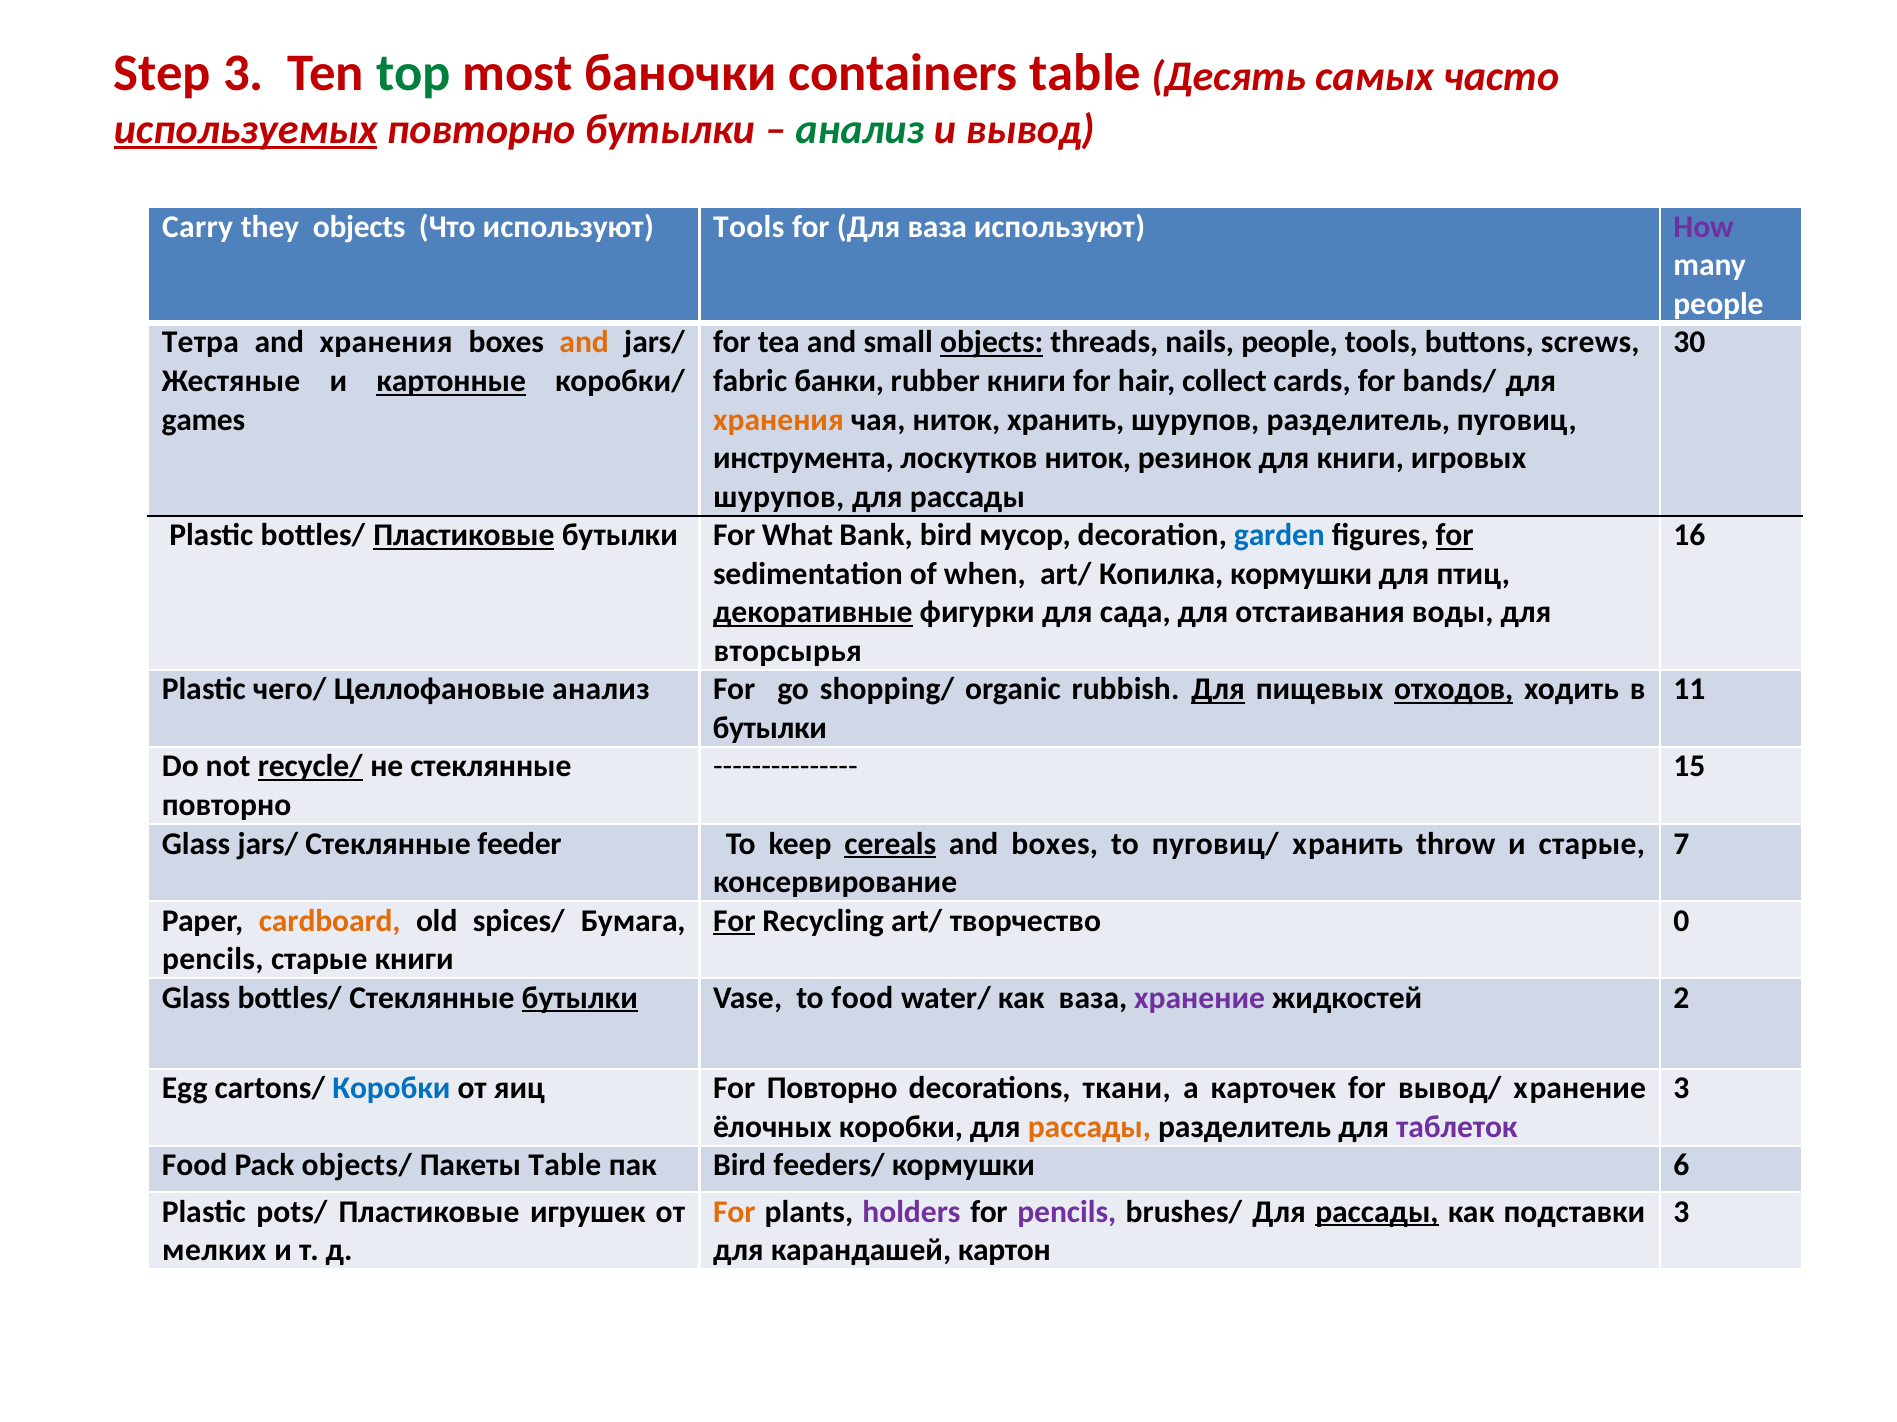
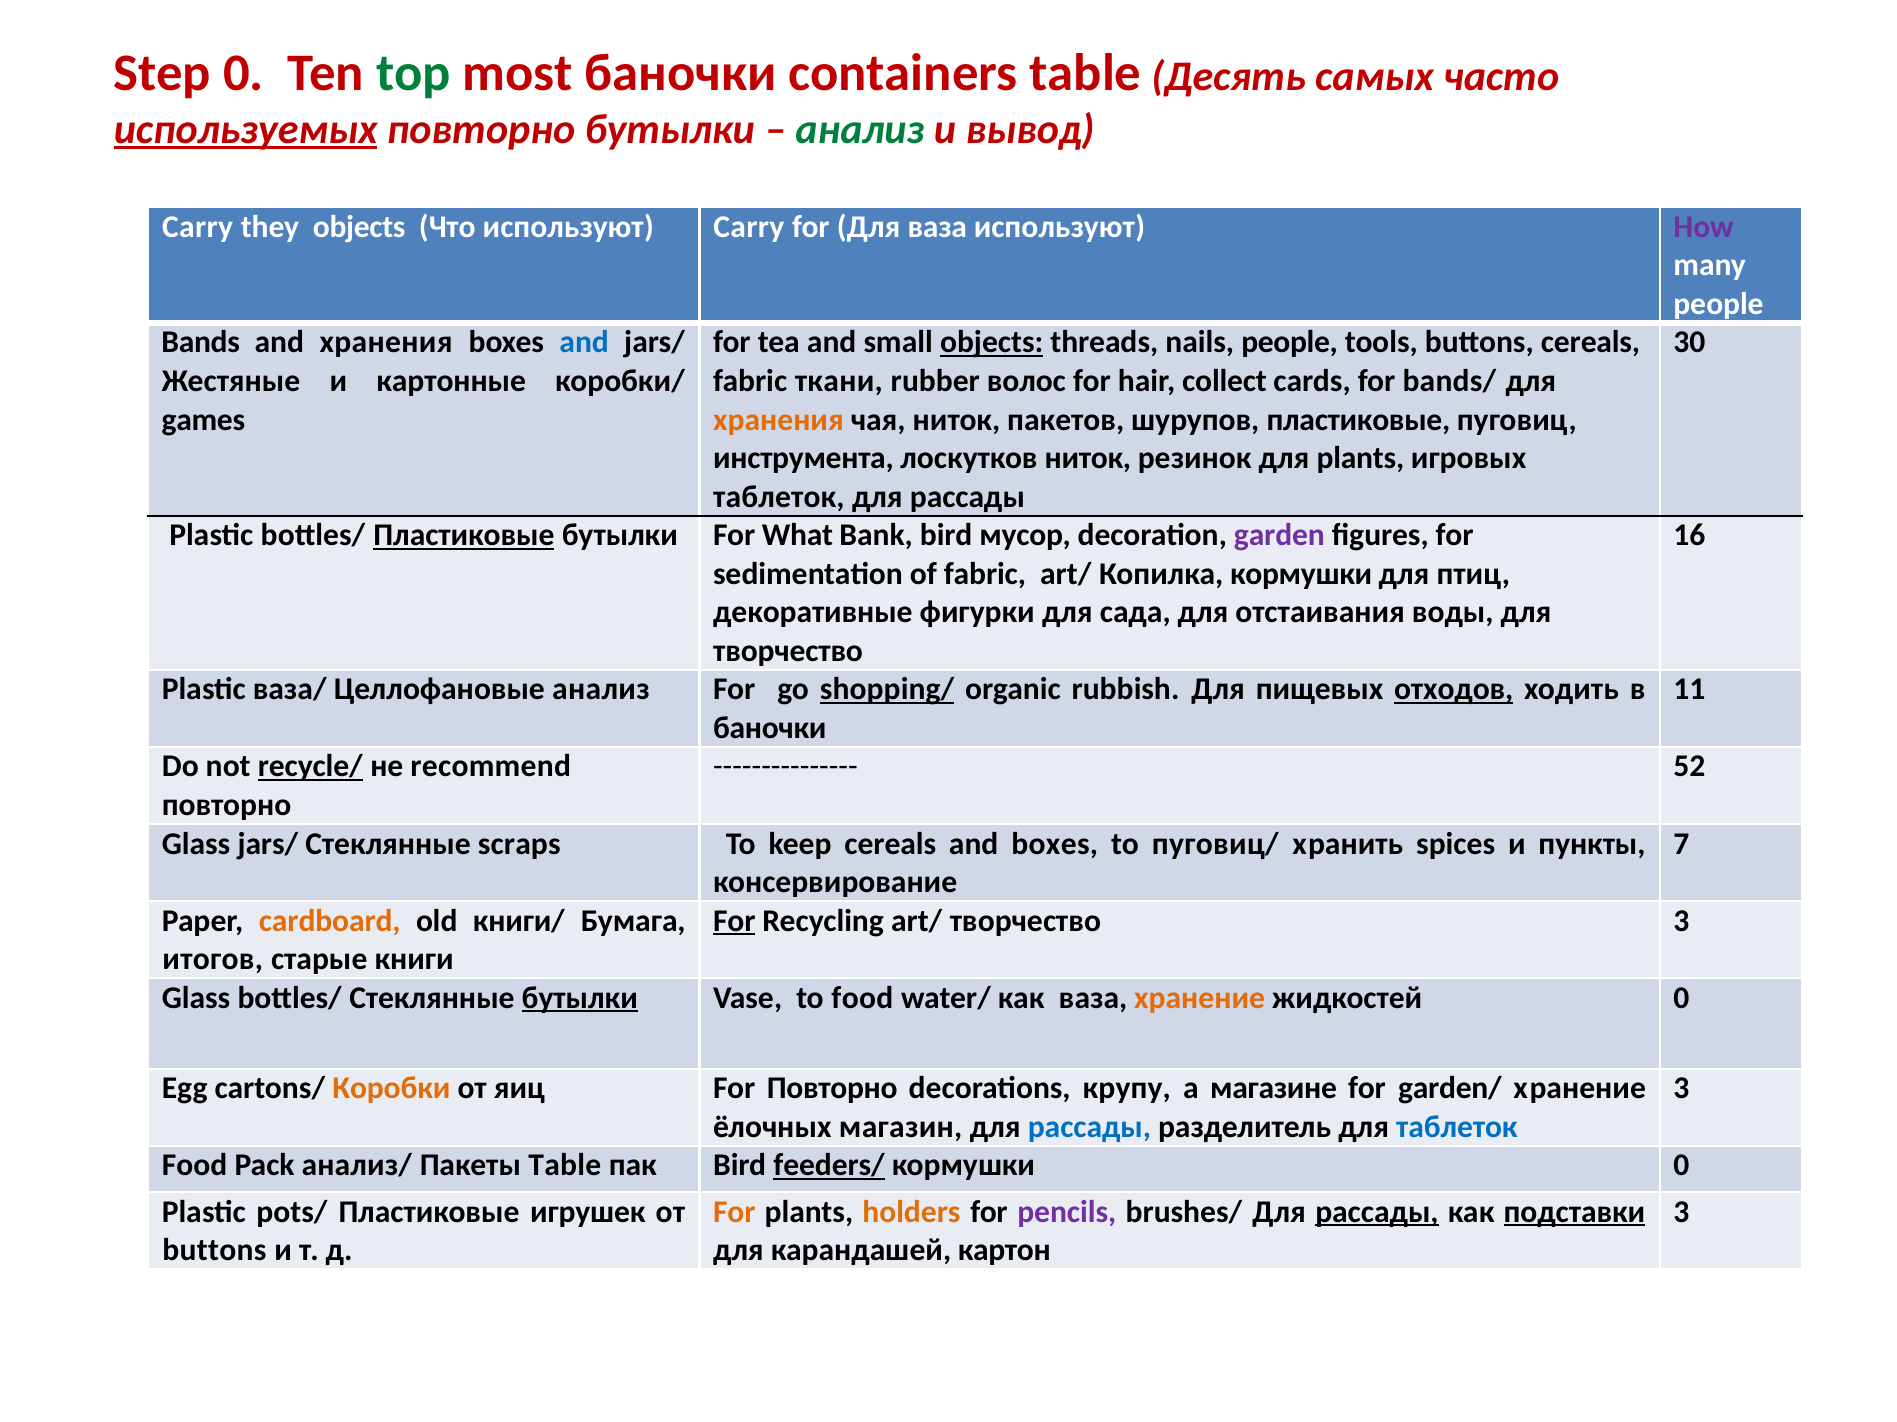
Step 3: 3 -> 0
используют Tools: Tools -> Carry
Тетра: Тетра -> Bands
and at (584, 343) colour: orange -> blue
buttons screws: screws -> cereals
картонные underline: present -> none
банки: банки -> ткани
rubber книги: книги -> волос
ниток xранить: xранить -> пакетов
шурупов разделитель: разделитель -> пластиковые
для книги: книги -> plants
шурупов at (779, 497): шурупов -> таблеток
garden colour: blue -> purple
for at (1455, 536) underline: present -> none
of when: when -> fabric
декоративные underline: present -> none
вторсырья at (788, 651): вторсырья -> творчество
чего/: чего/ -> ваза/
shopping/ underline: none -> present
Для at (1218, 690) underline: present -> none
бутылки at (770, 728): бутылки -> баночки
не стеклянные: стеклянные -> recommend
15: 15 -> 52
feeder: feeder -> scraps
cereals at (890, 844) underline: present -> none
throw: throw -> spices
и старые: старые -> пункты
spices/: spices/ -> книги/
творчество 0: 0 -> 3
pencils at (213, 960): pencils -> итогов
хранение colour: purple -> orange
жидкостей 2: 2 -> 0
Коробки at (391, 1089) colour: blue -> orange
ткани: ткани -> крупу
карточек: карточек -> магазине
вывод/: вывод/ -> garden/
ёлочных коробки: коробки -> магазин
рассады at (1089, 1128) colour: orange -> blue
таблеток at (1457, 1128) colour: purple -> blue
objects/: objects/ -> анализ/
feeders/ underline: none -> present
кормушки 6: 6 -> 0
holders colour: purple -> orange
подставки underline: none -> present
мелких at (214, 1251): мелких -> buttons
